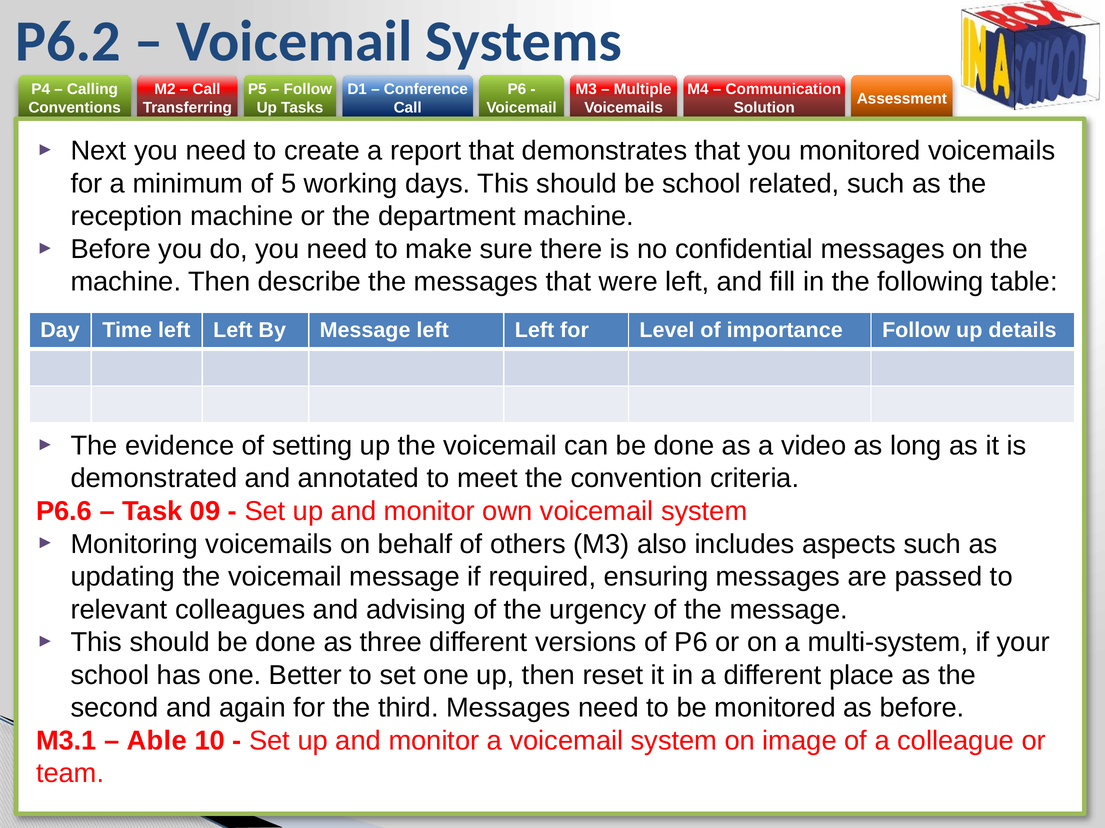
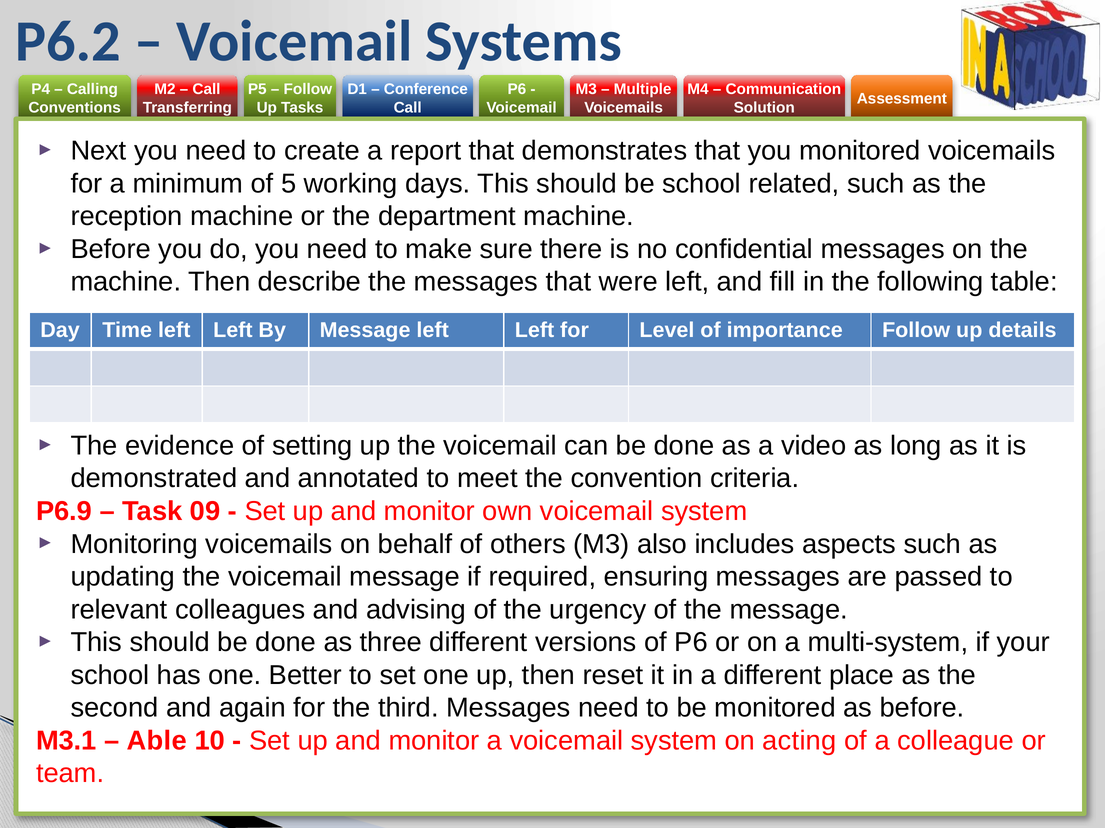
P6.6: P6.6 -> P6.9
image: image -> acting
